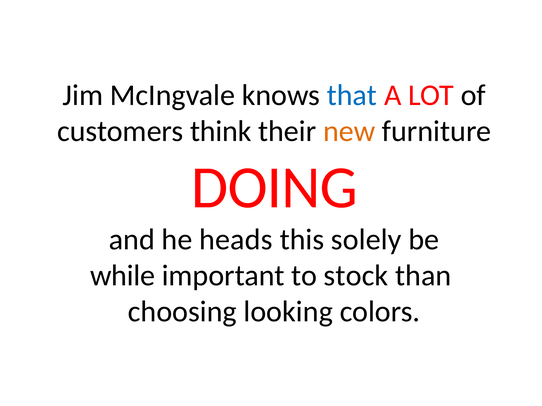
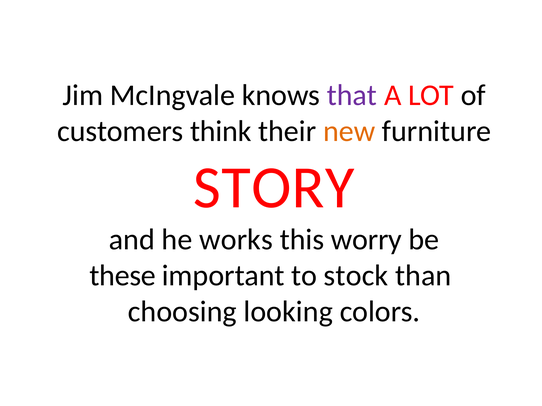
that colour: blue -> purple
DOING: DOING -> STORY
heads: heads -> works
solely: solely -> worry
while: while -> these
